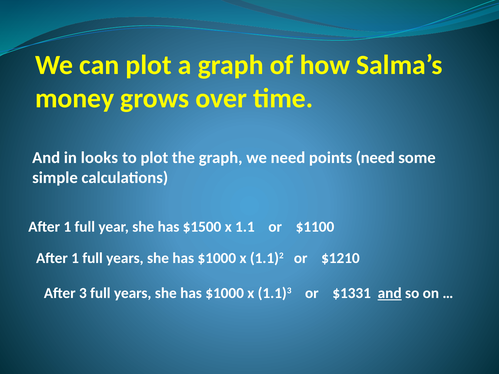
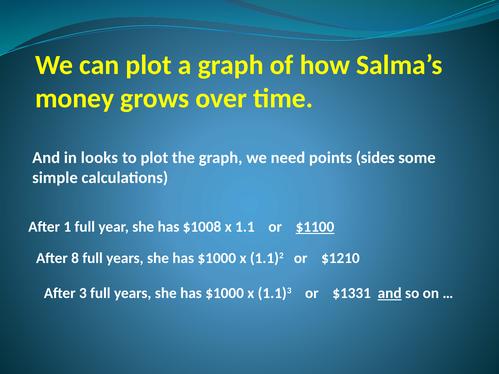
points need: need -> sides
$1500: $1500 -> $1008
$1100 underline: none -> present
1 at (75, 258): 1 -> 8
